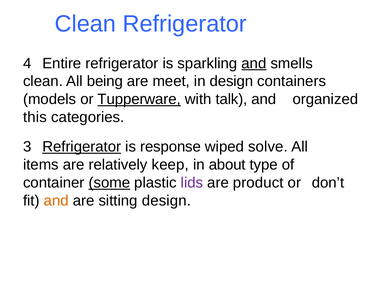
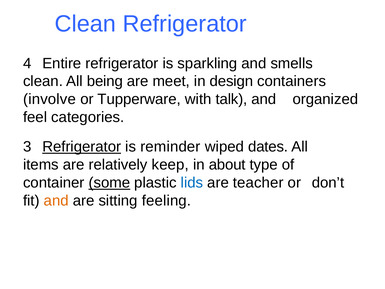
and at (254, 63) underline: present -> none
models: models -> involve
Tupperware underline: present -> none
this: this -> feel
response: response -> reminder
solve: solve -> dates
lids colour: purple -> blue
product: product -> teacher
sitting design: design -> feeling
